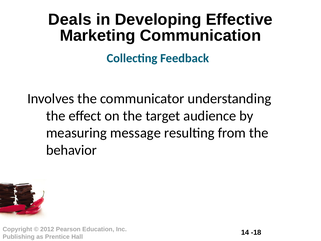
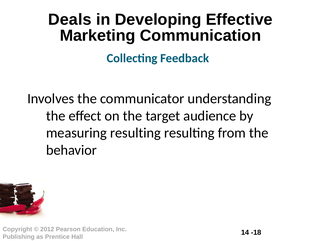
measuring message: message -> resulting
